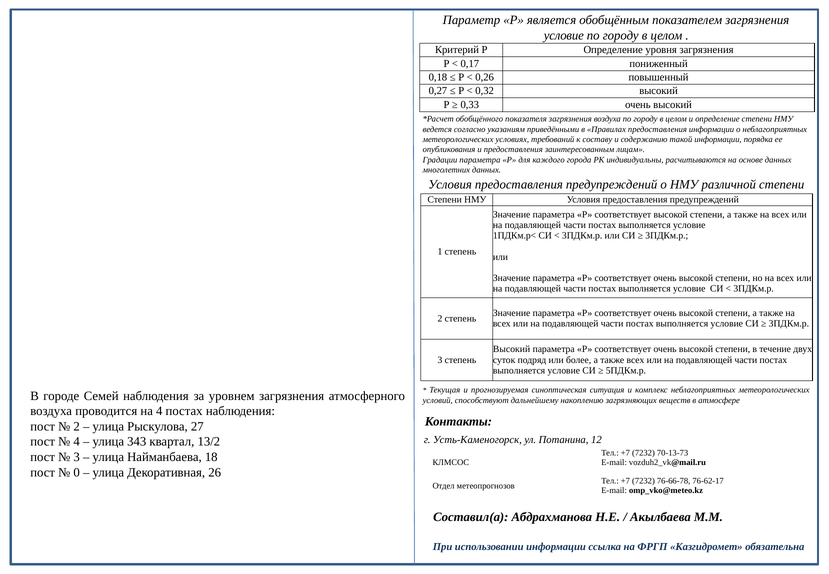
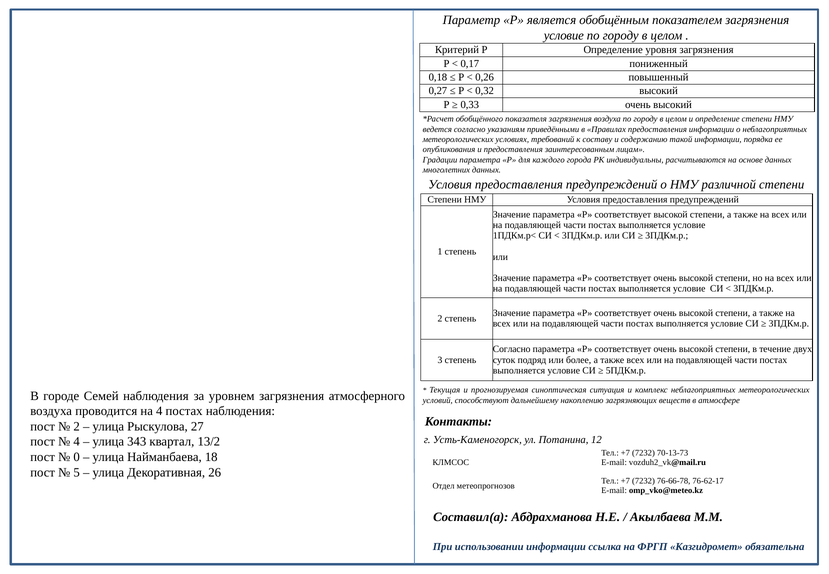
Высокий at (512, 349): Высокий -> Согласно
3 at (77, 457): 3 -> 0
0: 0 -> 5
